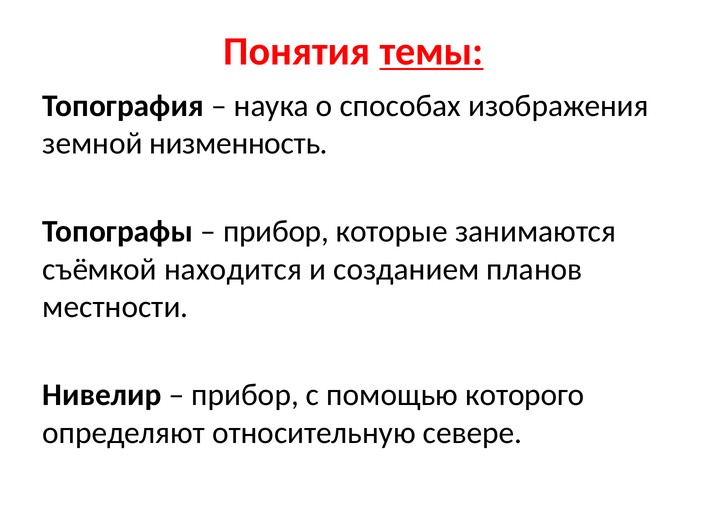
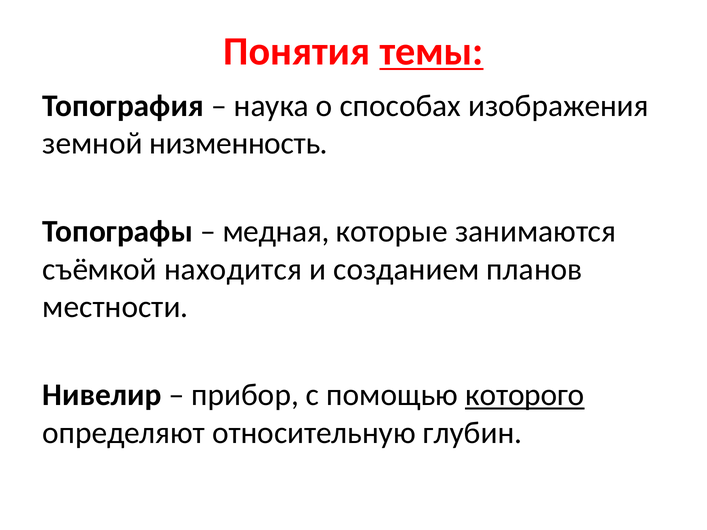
прибор at (276, 232): прибор -> медная
которого underline: none -> present
севере: севере -> глубин
